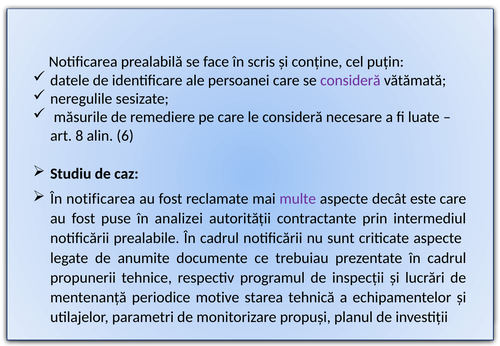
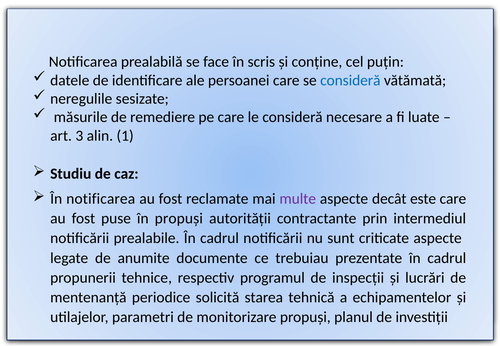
consideră at (350, 80) colour: purple -> blue
8: 8 -> 3
6: 6 -> 1
în analizei: analizei -> propuși
motive: motive -> solicită
